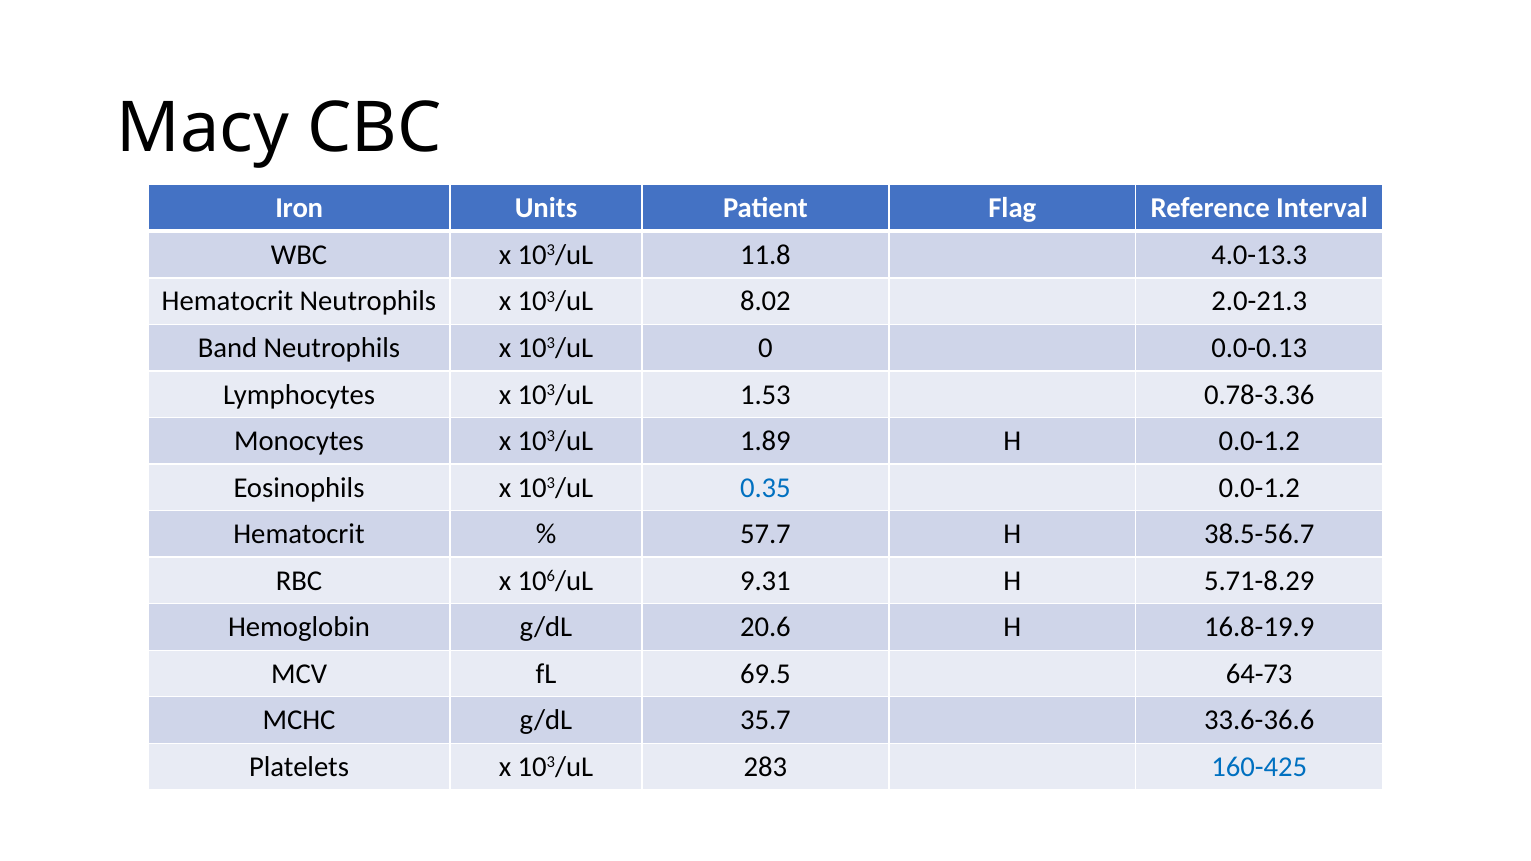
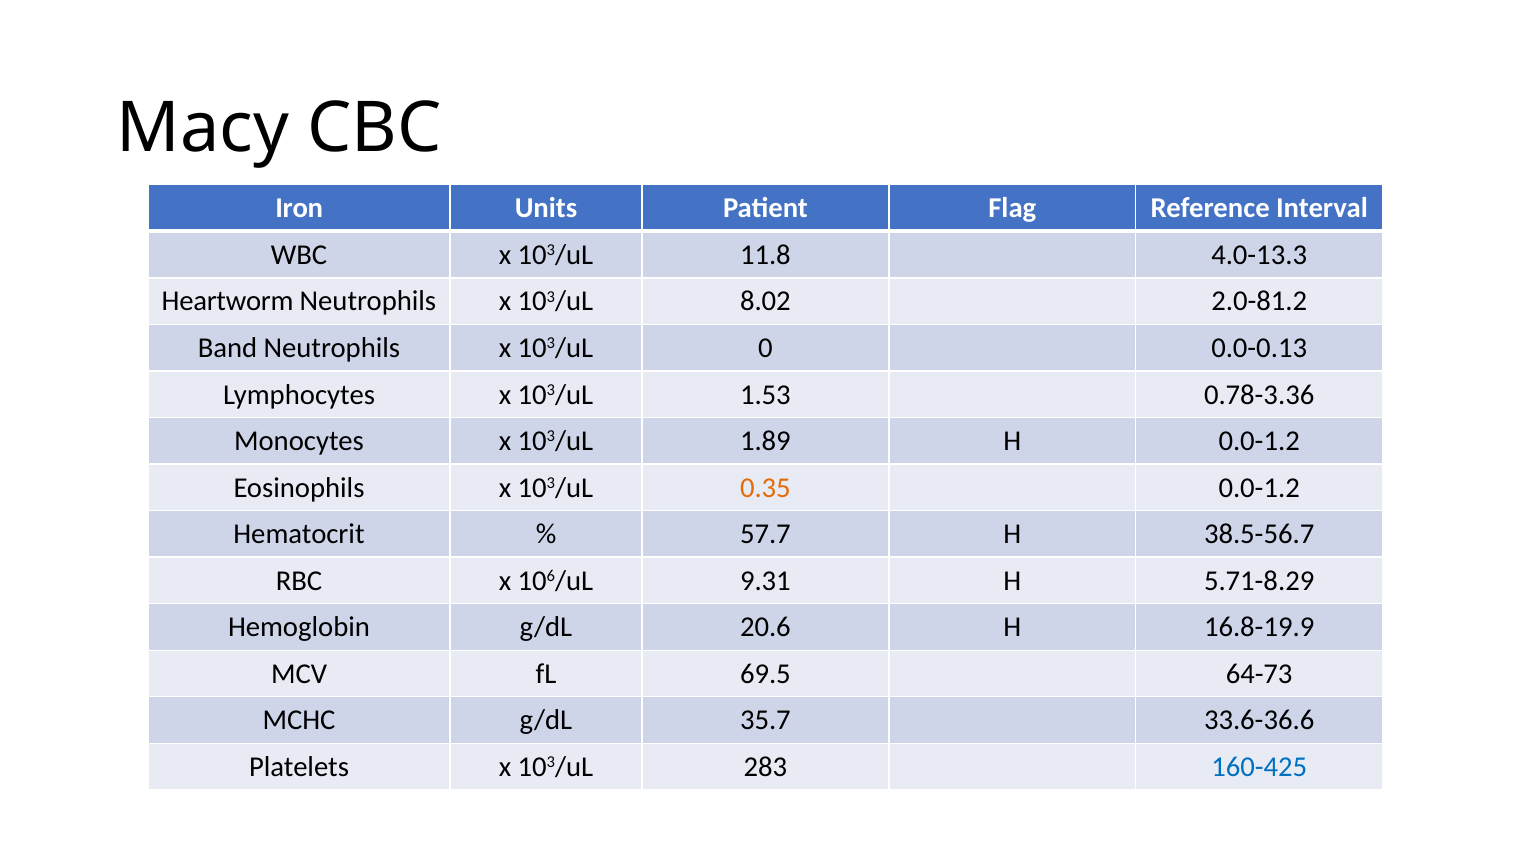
Hematocrit at (227, 302): Hematocrit -> Heartworm
2.0-21.3: 2.0-21.3 -> 2.0-81.2
0.35 colour: blue -> orange
